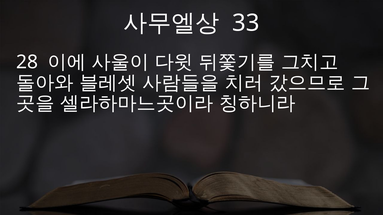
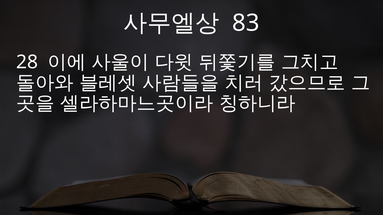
33: 33 -> 83
